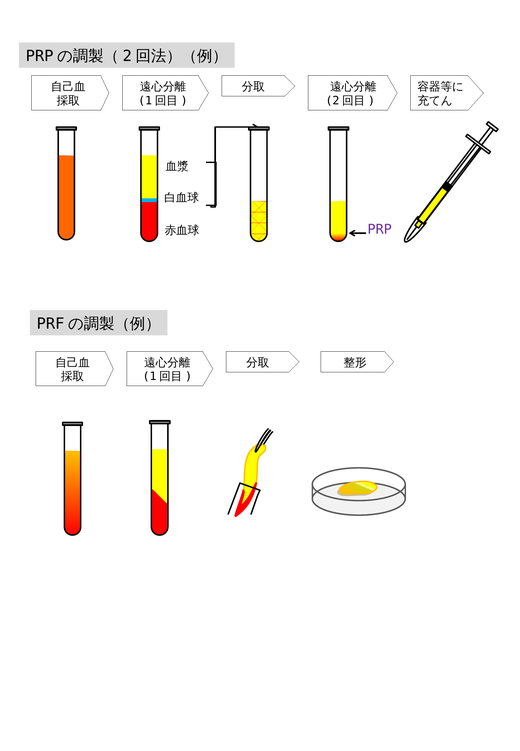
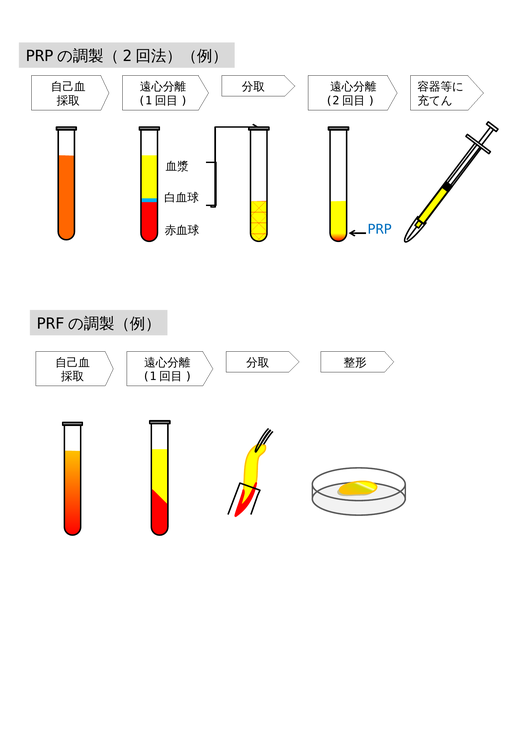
PRP colour: purple -> blue
